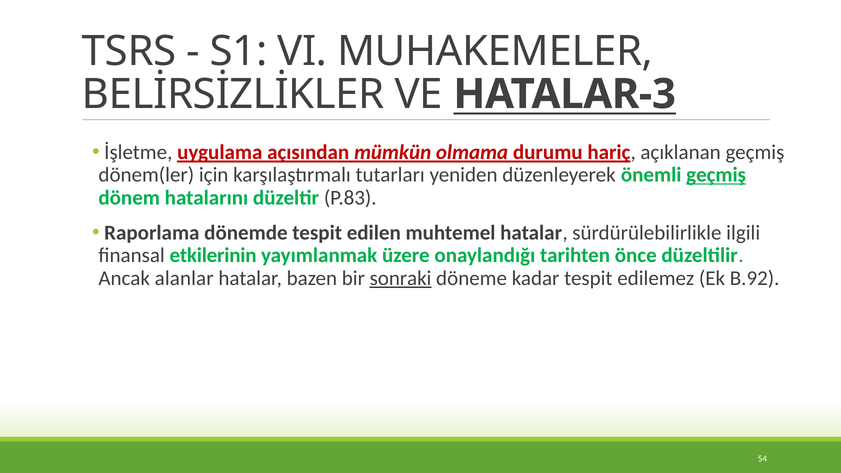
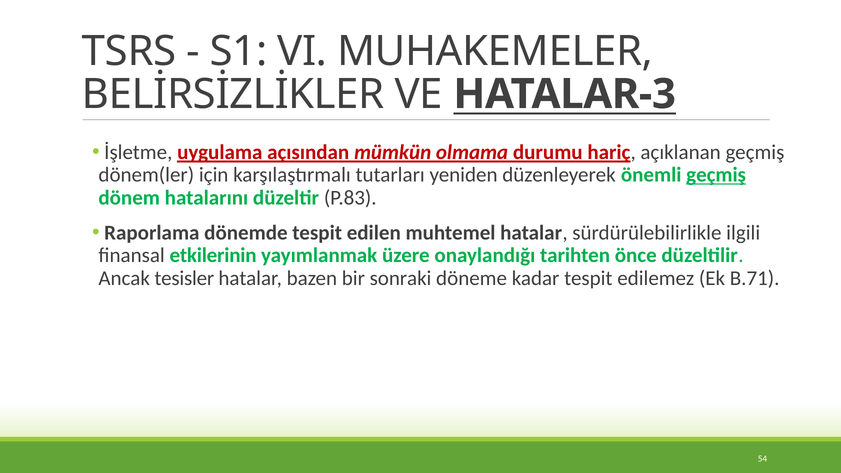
alanlar: alanlar -> tesisler
sonraki underline: present -> none
B.92: B.92 -> B.71
